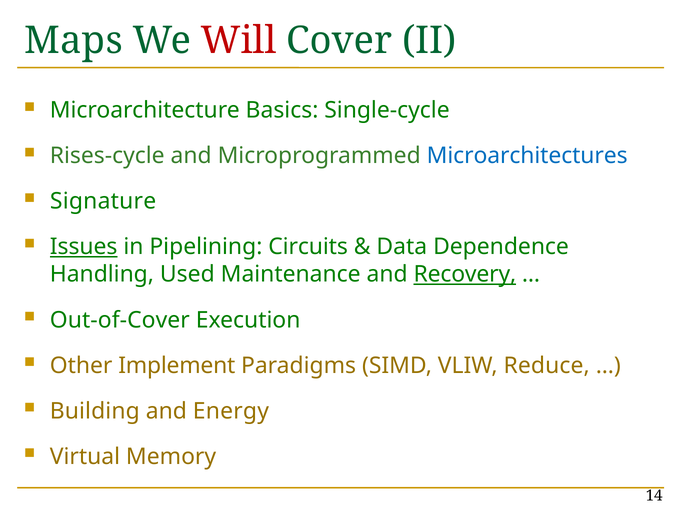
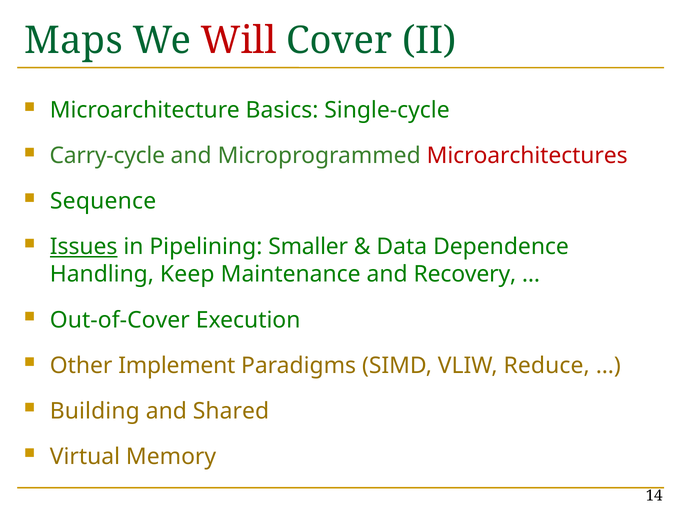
Rises-cycle: Rises-cycle -> Carry-cycle
Microarchitectures colour: blue -> red
Signature: Signature -> Sequence
Circuits: Circuits -> Smaller
Used: Used -> Keep
Recovery underline: present -> none
Energy: Energy -> Shared
